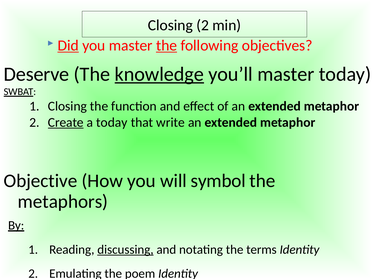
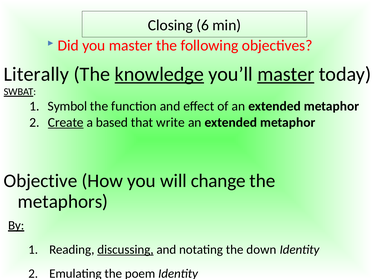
Closing 2: 2 -> 6
Did underline: present -> none
the at (167, 45) underline: present -> none
Deserve: Deserve -> Literally
master at (286, 74) underline: none -> present
1 Closing: Closing -> Symbol
a today: today -> based
symbol: symbol -> change
terms: terms -> down
